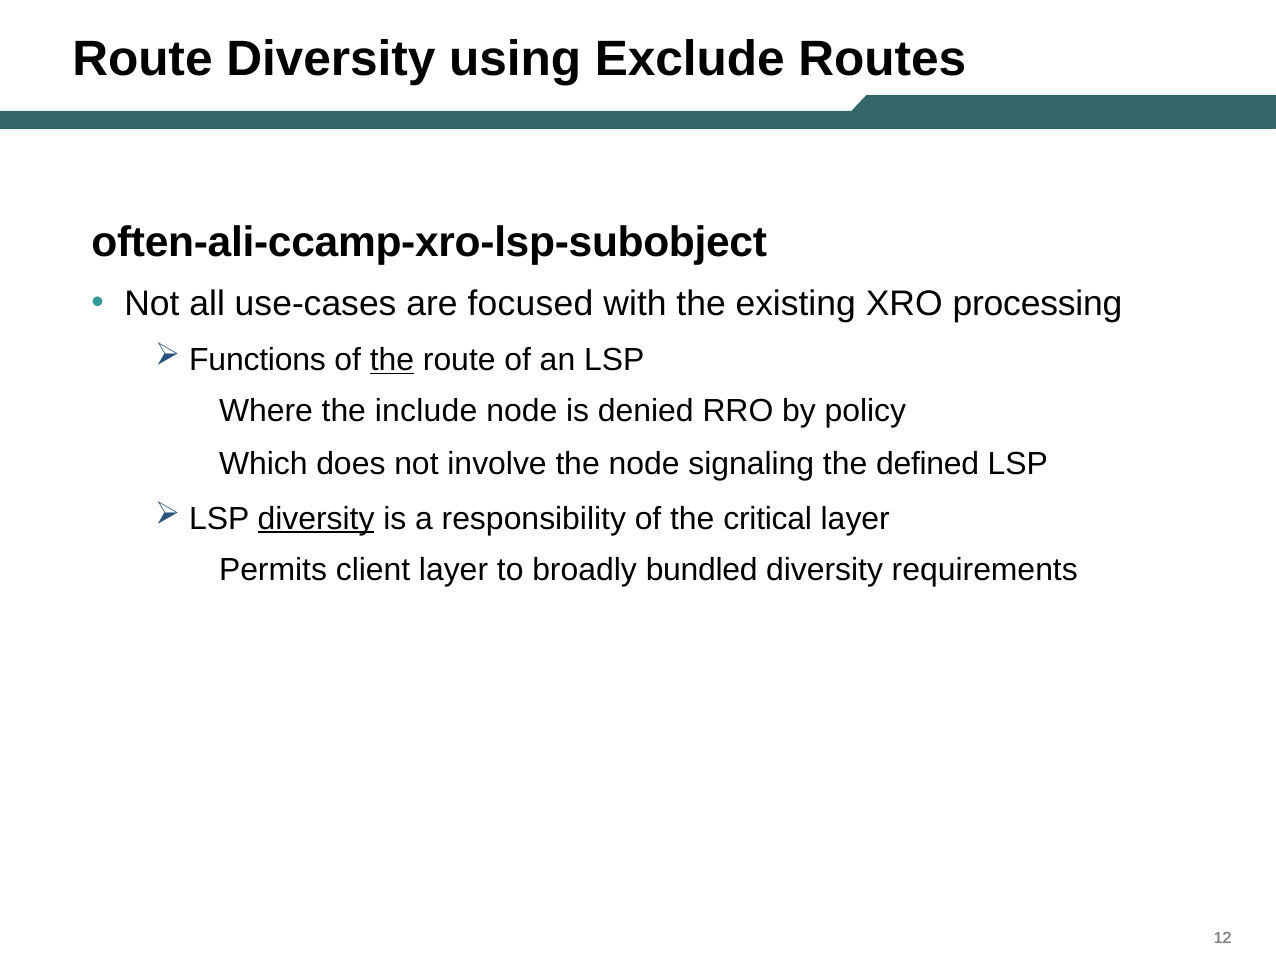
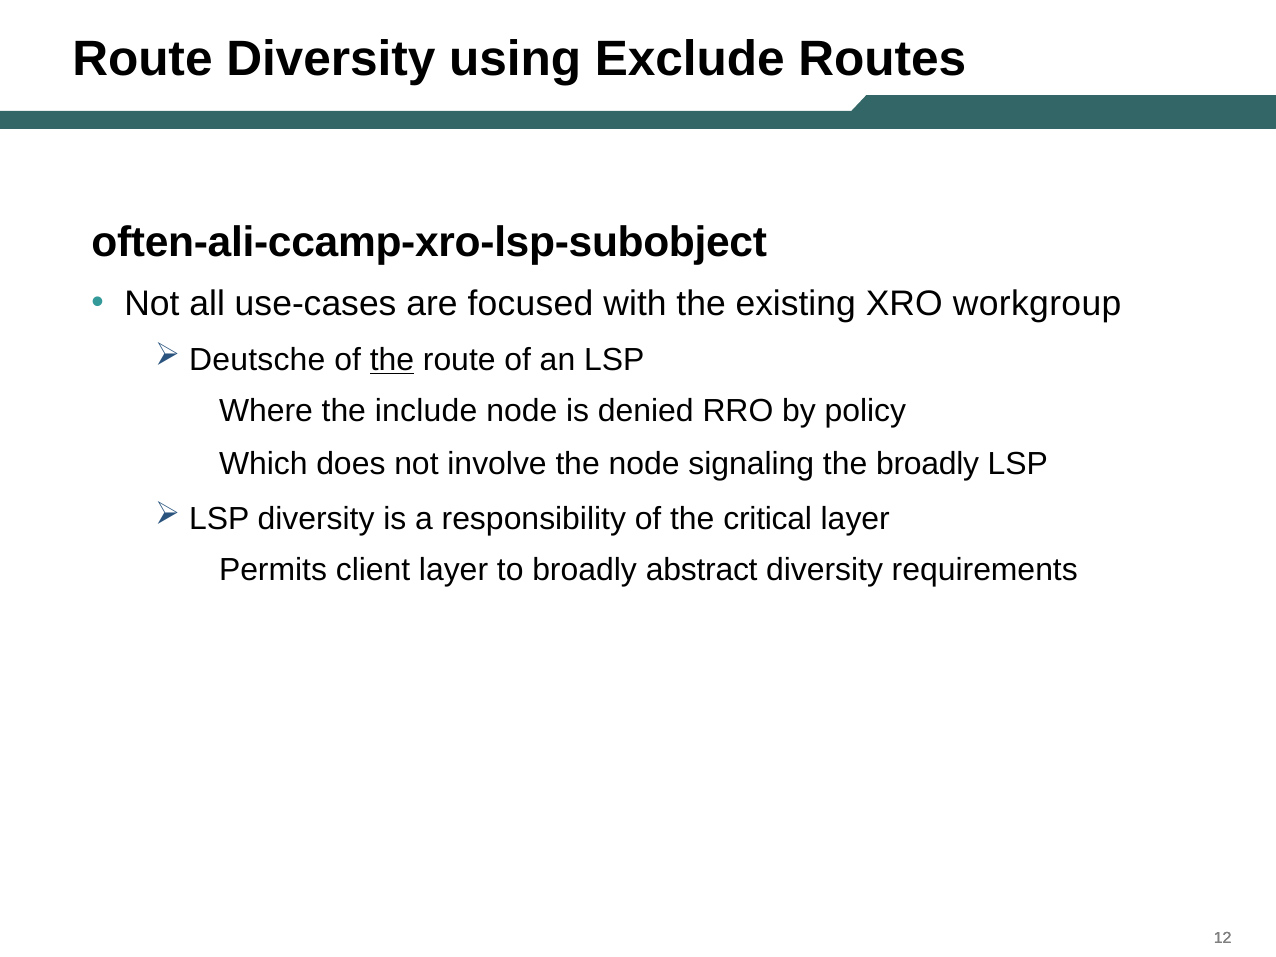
processing: processing -> workgroup
Functions: Functions -> Deutsche
the defined: defined -> broadly
diversity at (316, 519) underline: present -> none
bundled: bundled -> abstract
